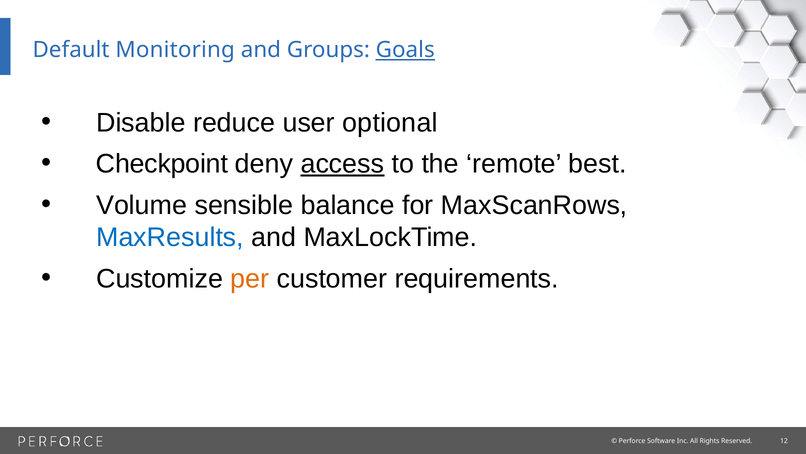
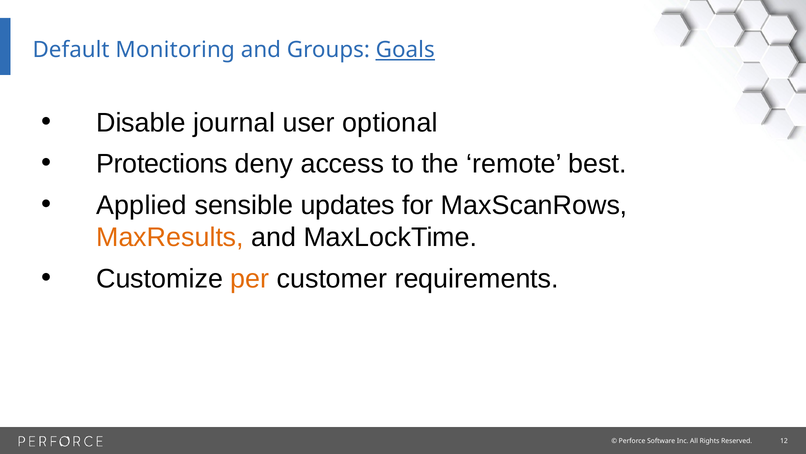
reduce: reduce -> journal
Checkpoint: Checkpoint -> Protections
access underline: present -> none
Volume: Volume -> Applied
balance: balance -> updates
MaxResults colour: blue -> orange
